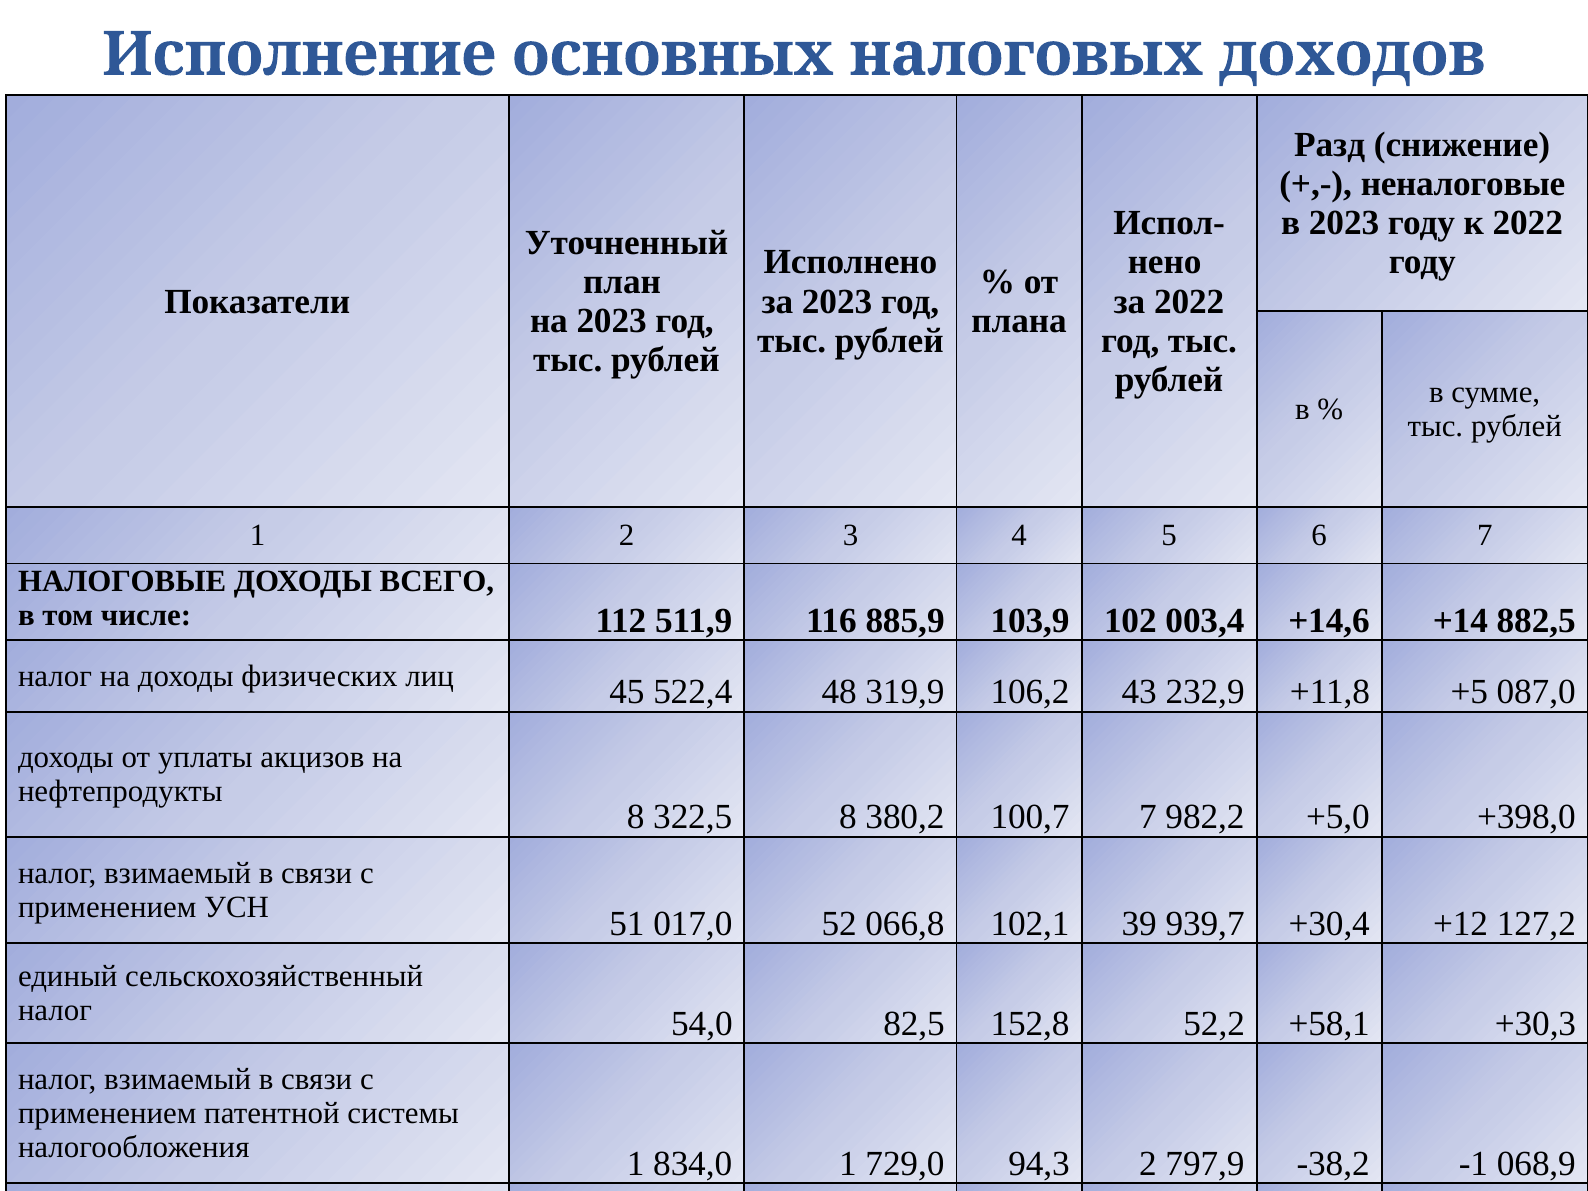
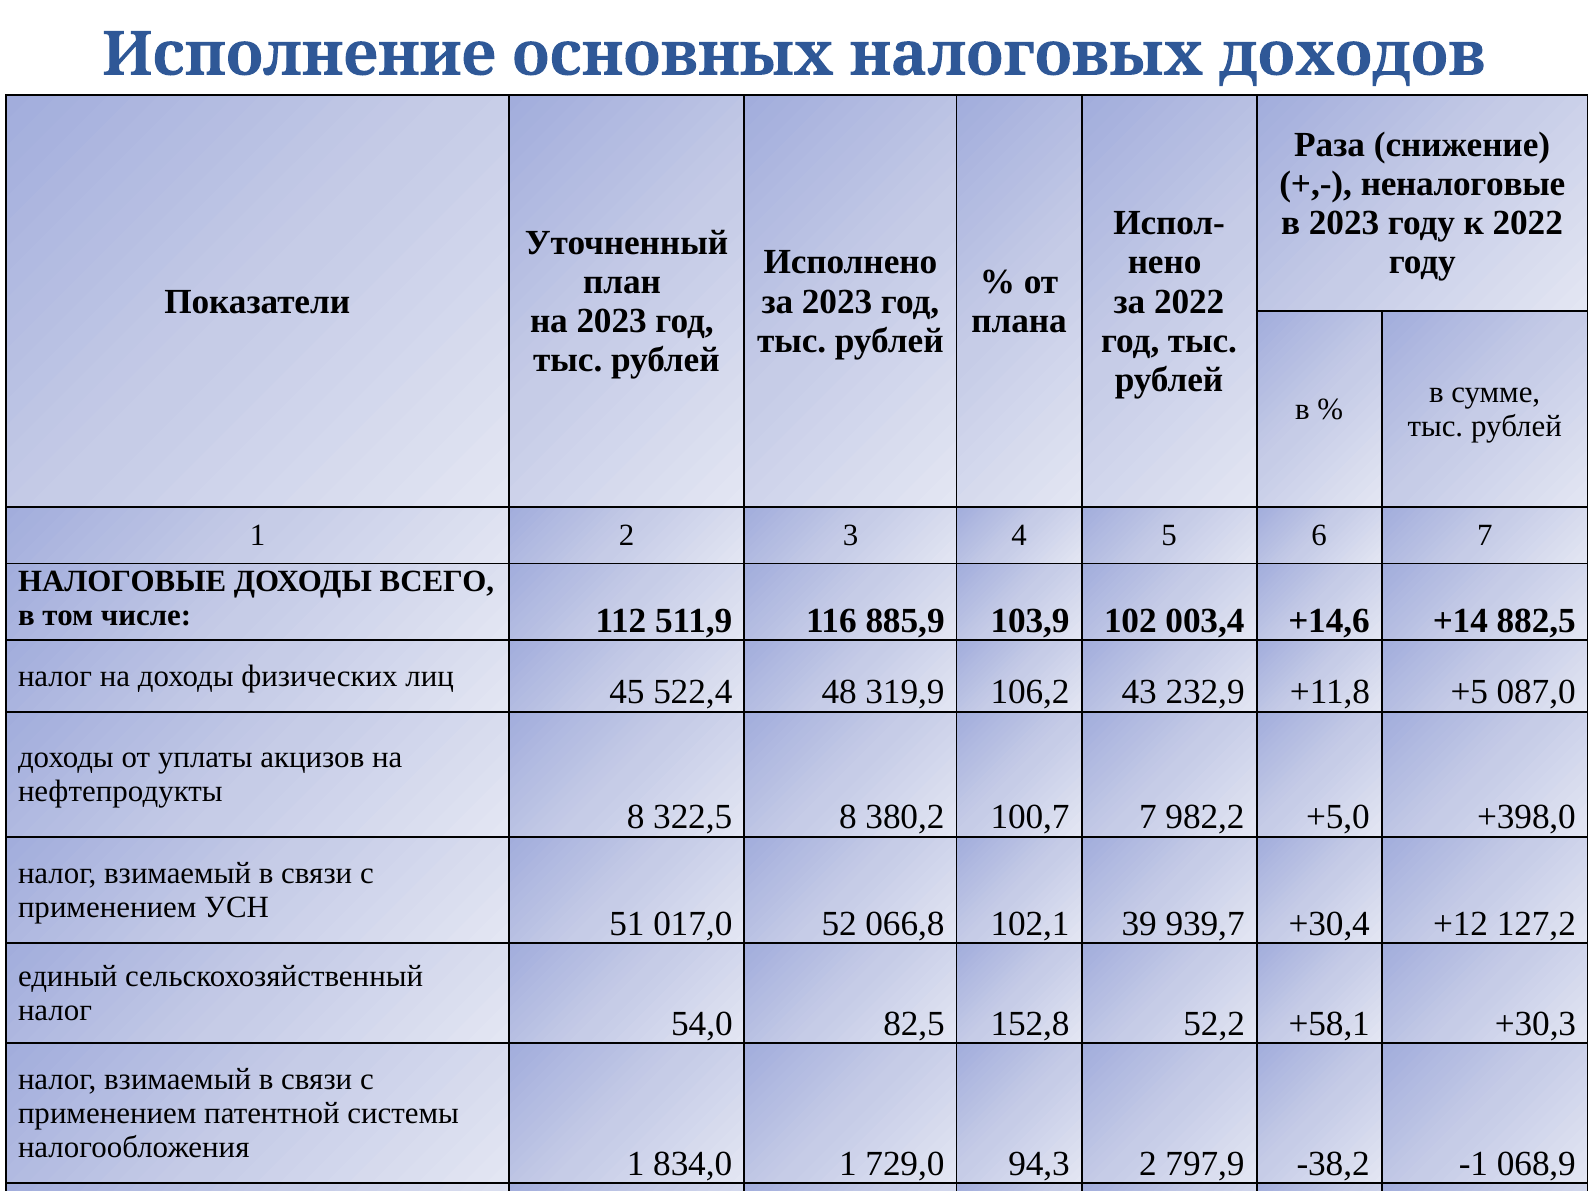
Разд: Разд -> Раза
